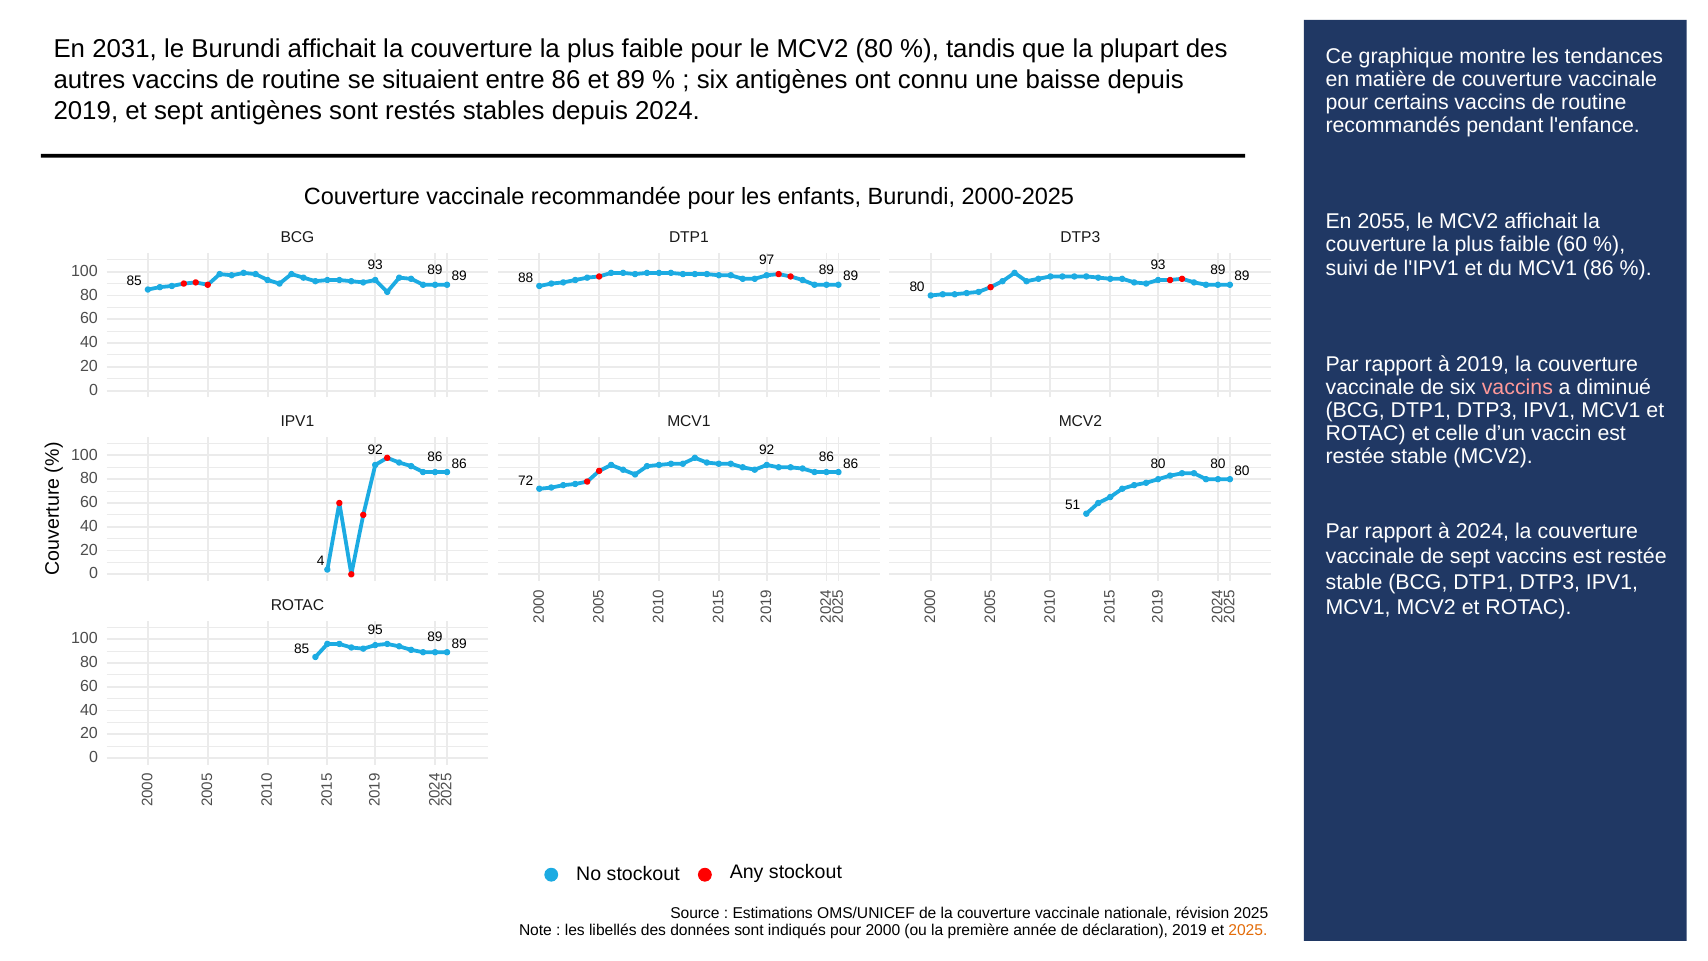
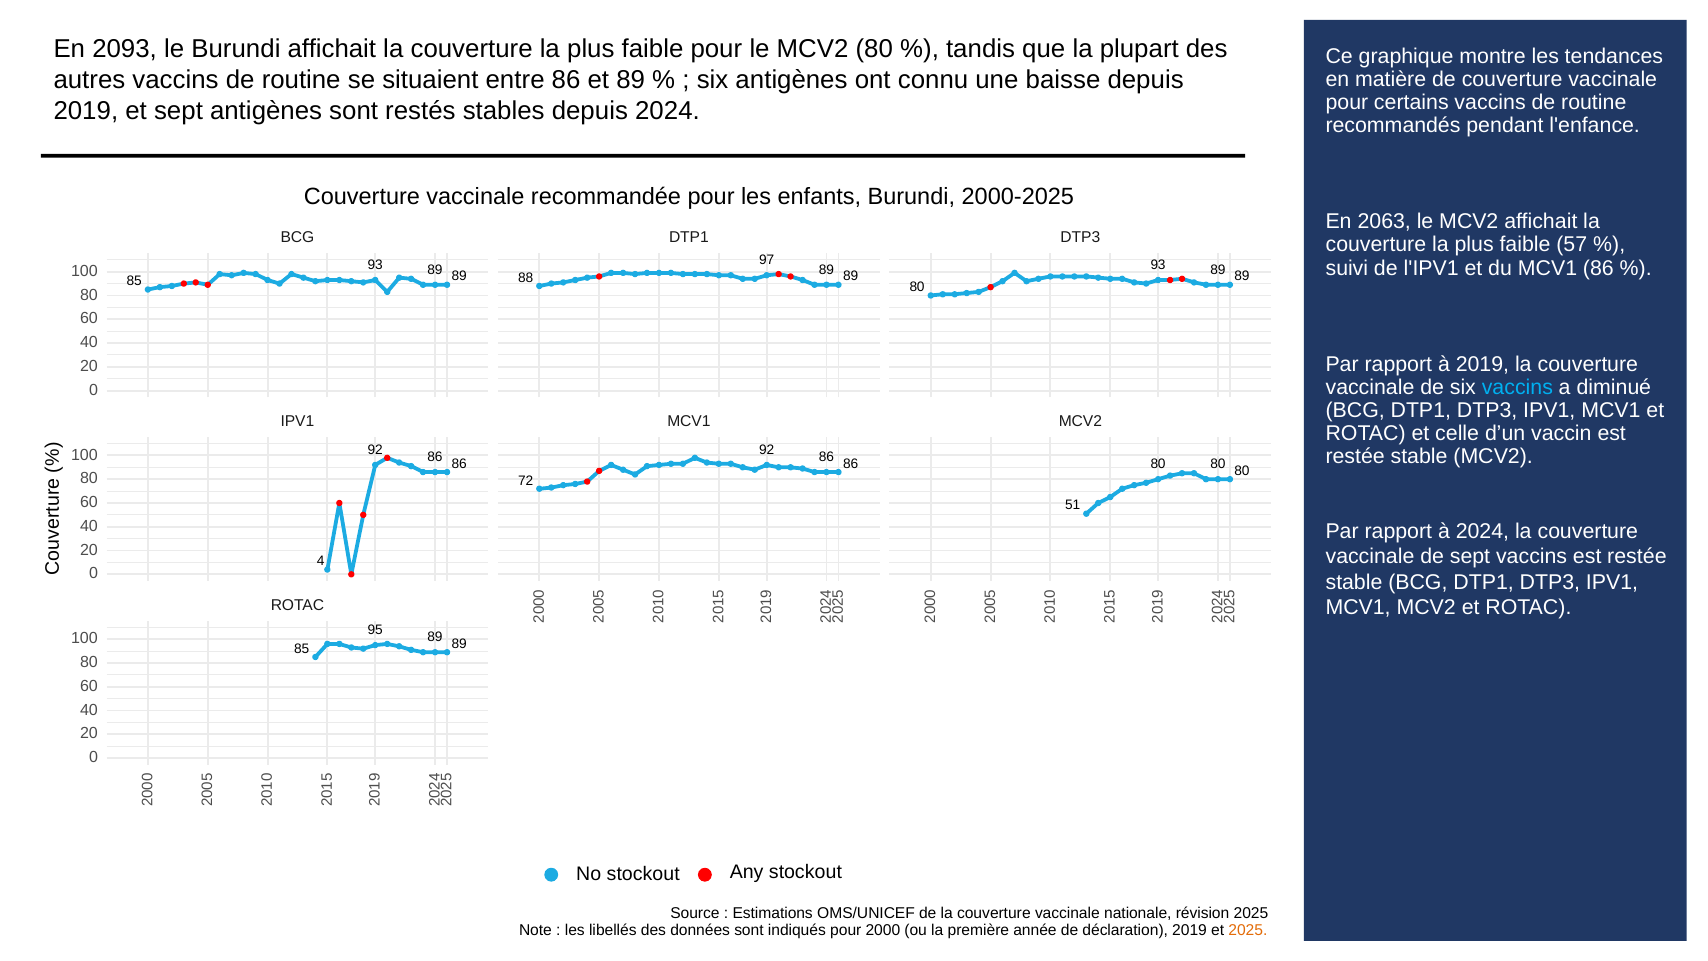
2031: 2031 -> 2093
2055: 2055 -> 2063
faible 60: 60 -> 57
vaccins at (1517, 387) colour: pink -> light blue
